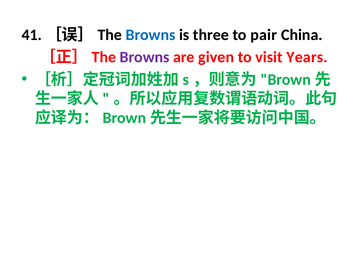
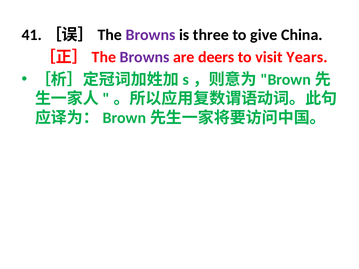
Browns at (151, 35) colour: blue -> purple
pair: pair -> give
given: given -> deers
